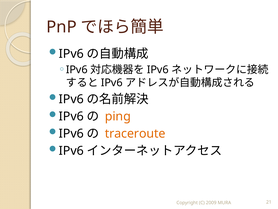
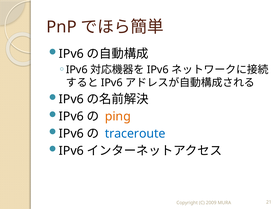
traceroute colour: orange -> blue
